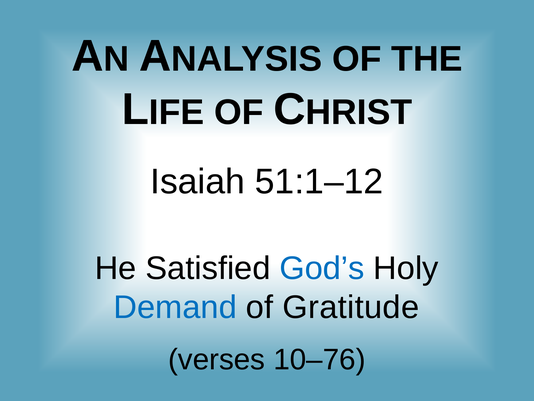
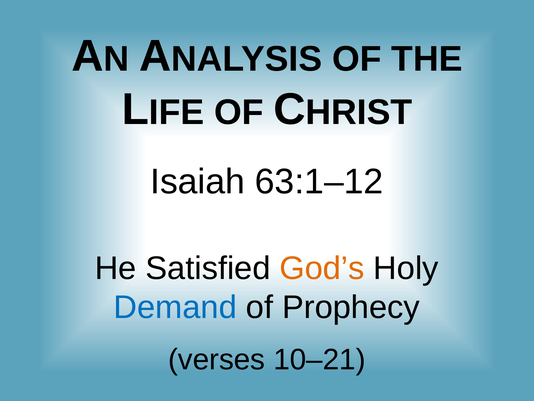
51:1–12: 51:1–12 -> 63:1–12
God’s colour: blue -> orange
Gratitude: Gratitude -> Prophecy
10–76: 10–76 -> 10–21
